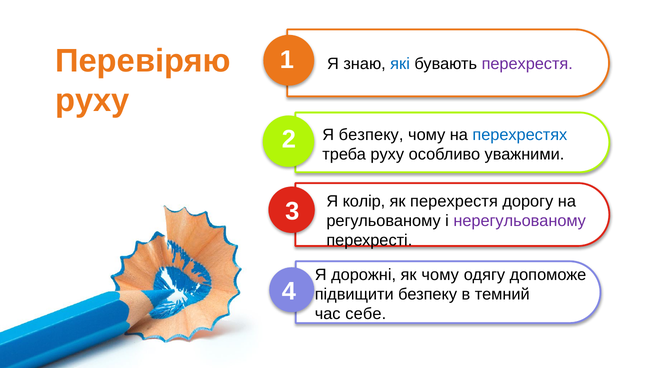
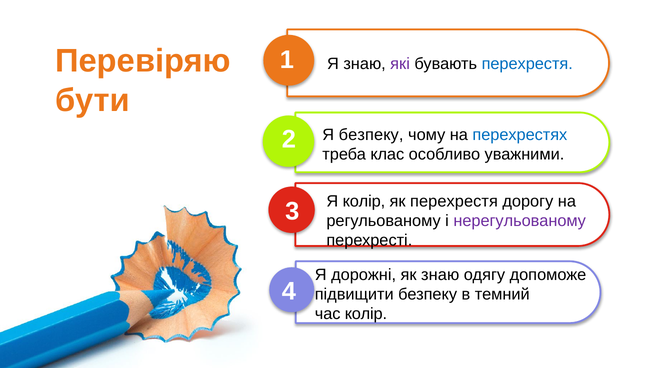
які colour: blue -> purple
перехрестя at (527, 64) colour: purple -> blue
руху at (93, 100): руху -> бути
треба руху: руху -> клас
як чому: чому -> знаю
час себе: себе -> колір
